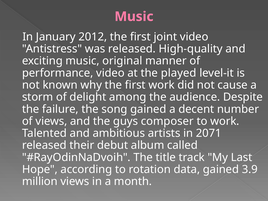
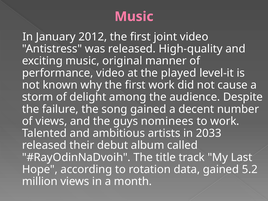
composer: composer -> nominees
2071: 2071 -> 2033
3.9: 3.9 -> 5.2
